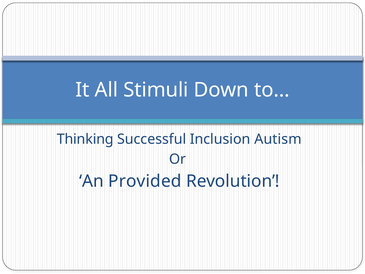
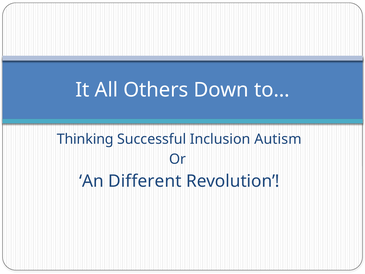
Stimuli: Stimuli -> Others
Provided: Provided -> Different
